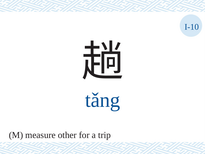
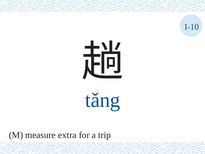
other: other -> extra
